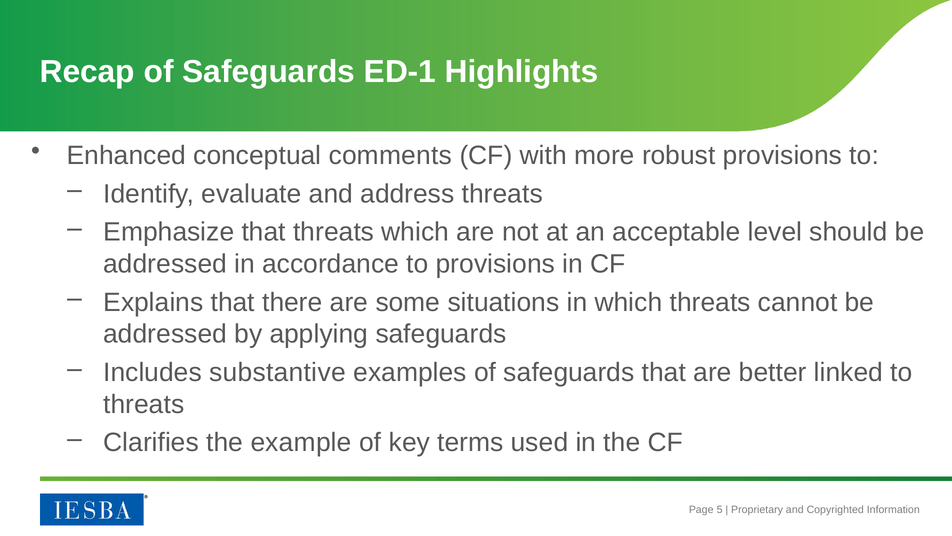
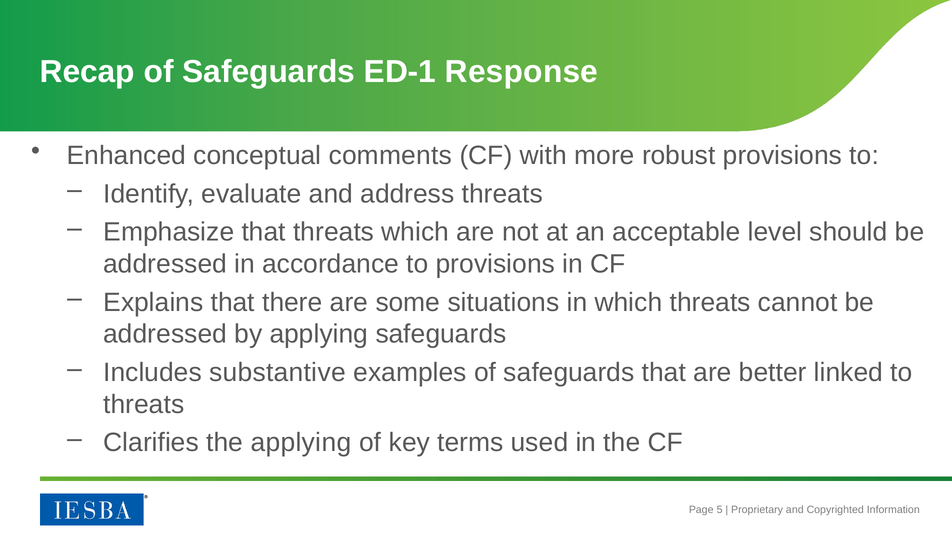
Highlights: Highlights -> Response
the example: example -> applying
